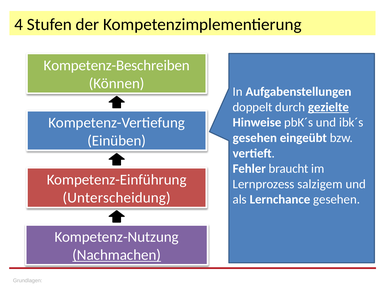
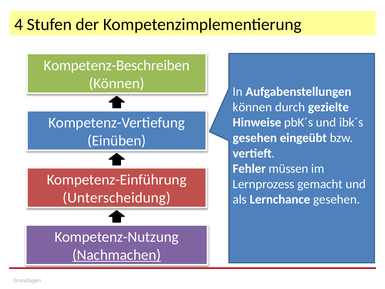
doppelt at (253, 107): doppelt -> können
gezielte underline: present -> none
braucht: braucht -> müssen
salzigem: salzigem -> gemacht
